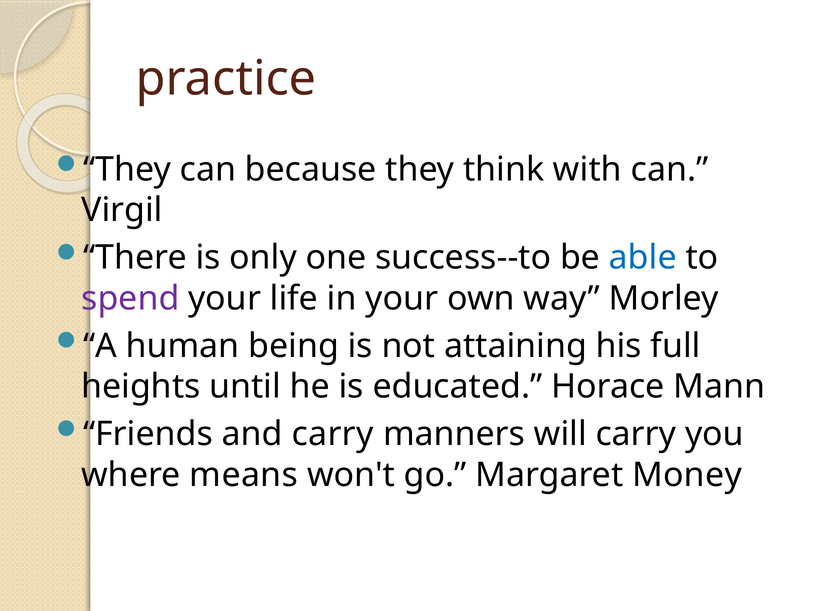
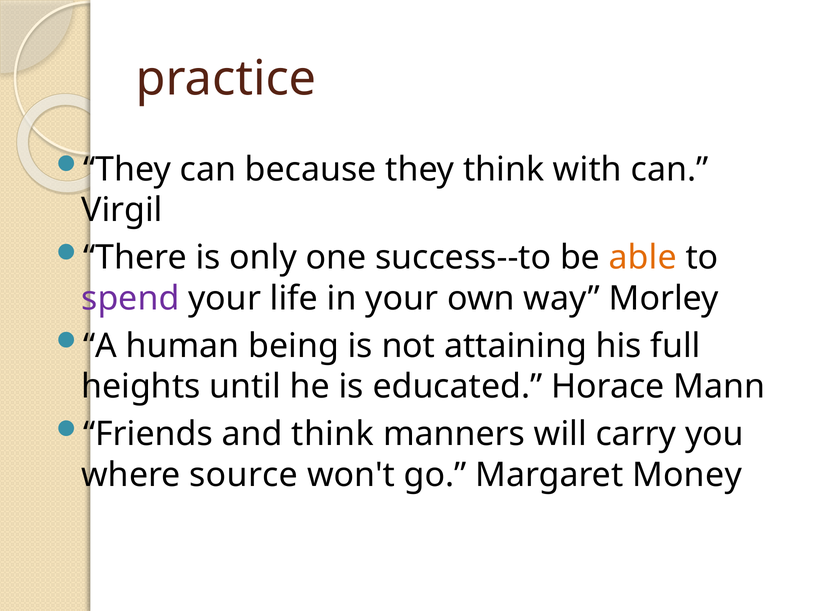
able colour: blue -> orange
and carry: carry -> think
means: means -> source
